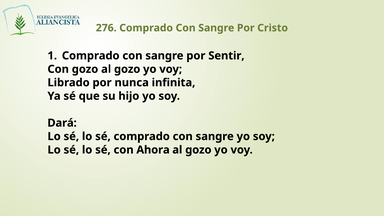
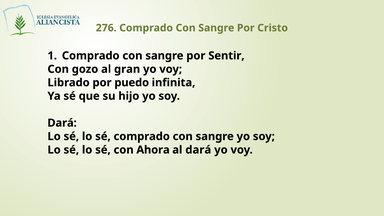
gozo al gozo: gozo -> gran
nunca: nunca -> puedo
gozo at (198, 150): gozo -> dará
